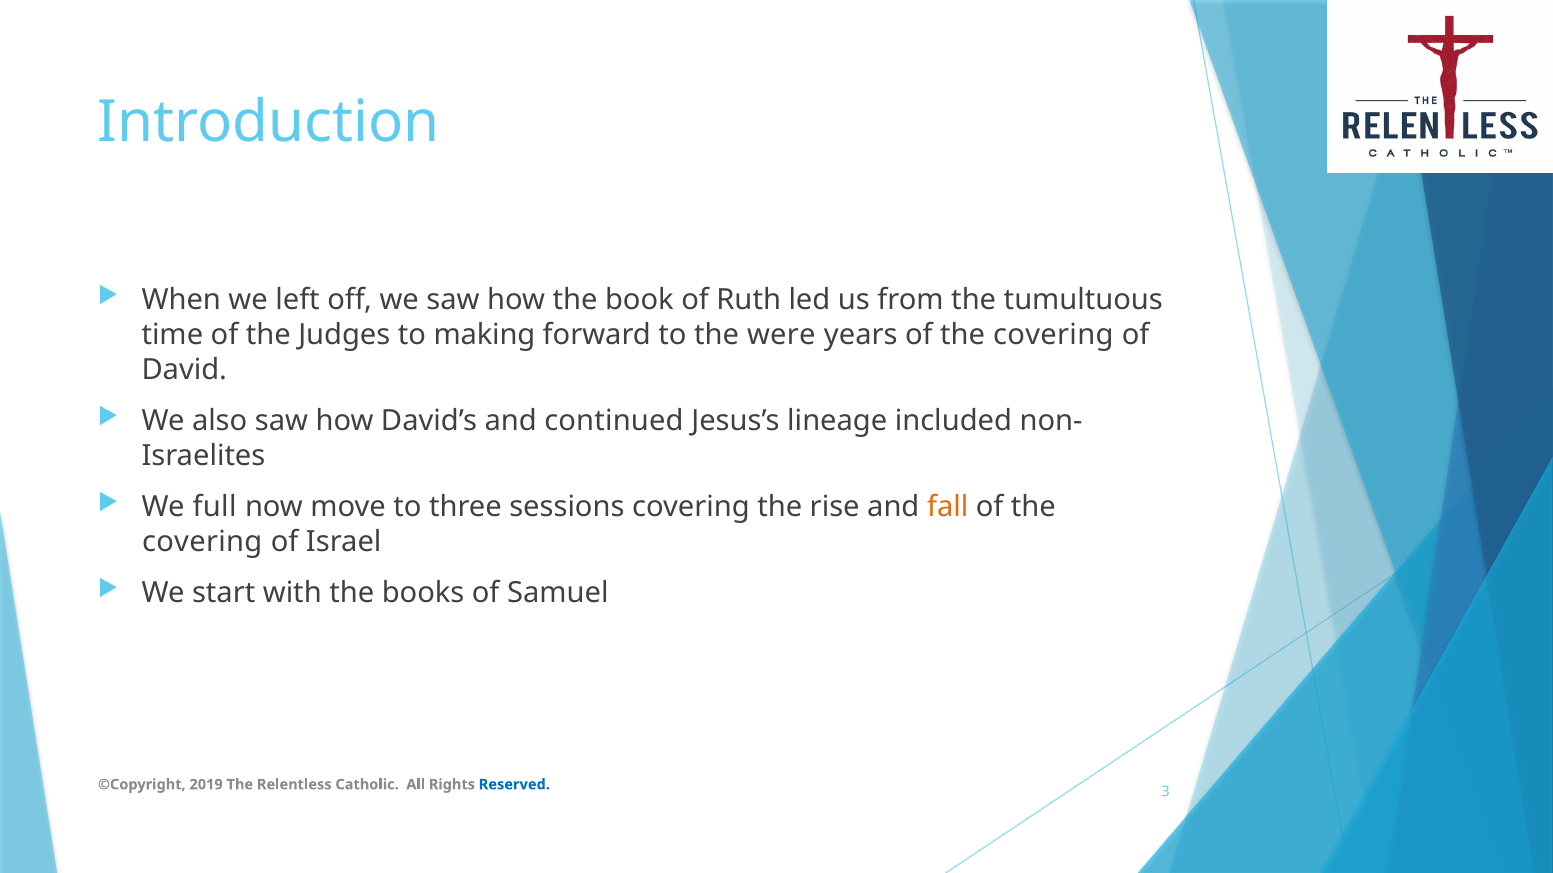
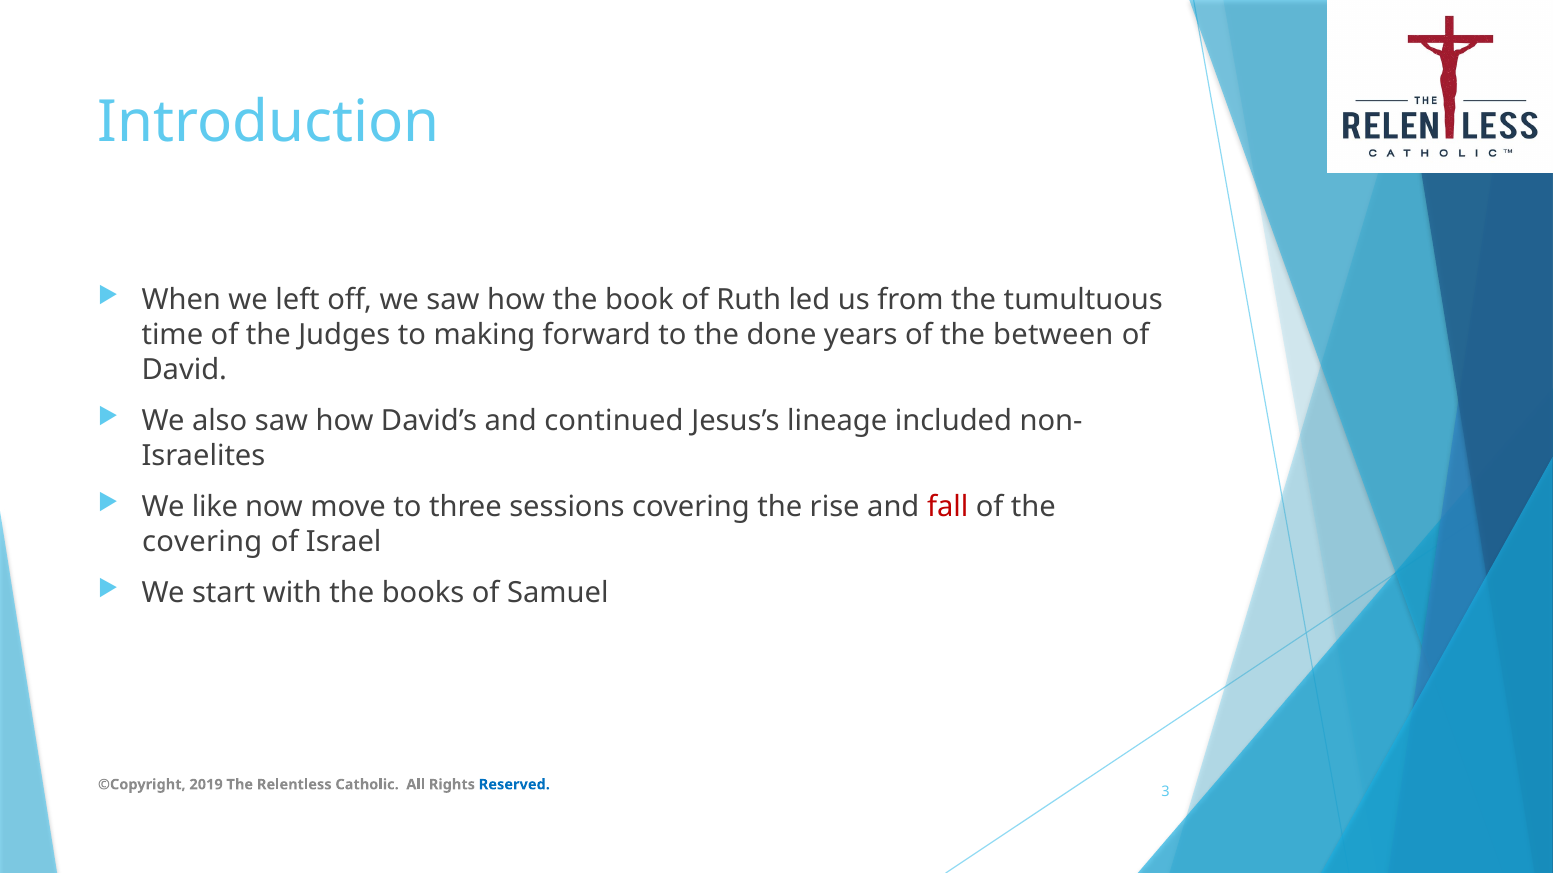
were: were -> done
years of the covering: covering -> between
full: full -> like
fall colour: orange -> red
